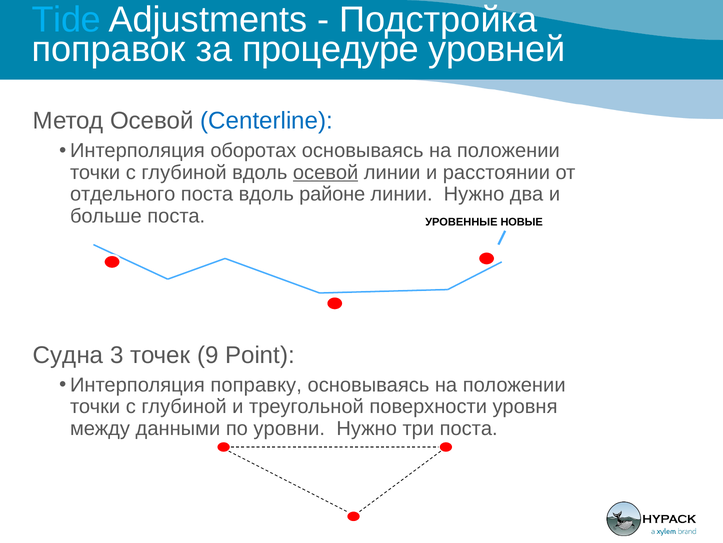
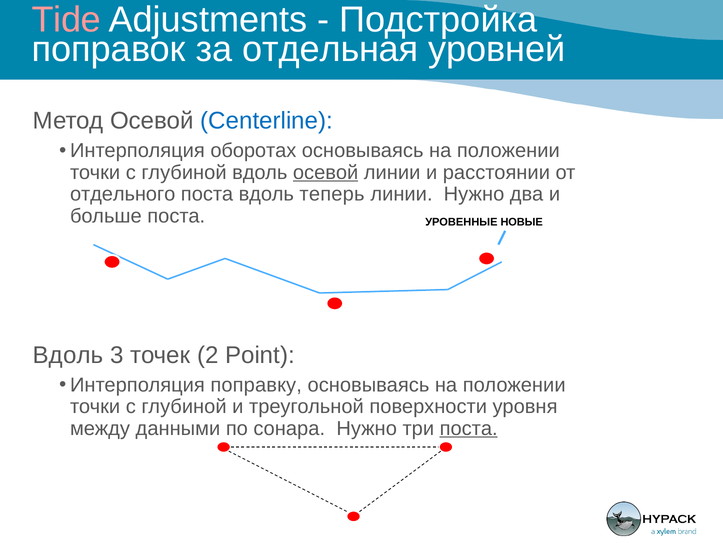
Tide colour: light blue -> pink
процедуре: процедуре -> отдельная
районе: районе -> теперь
Судна at (68, 355): Судна -> Вдоль
9: 9 -> 2
уровни: уровни -> сонара
поста at (469, 428) underline: none -> present
